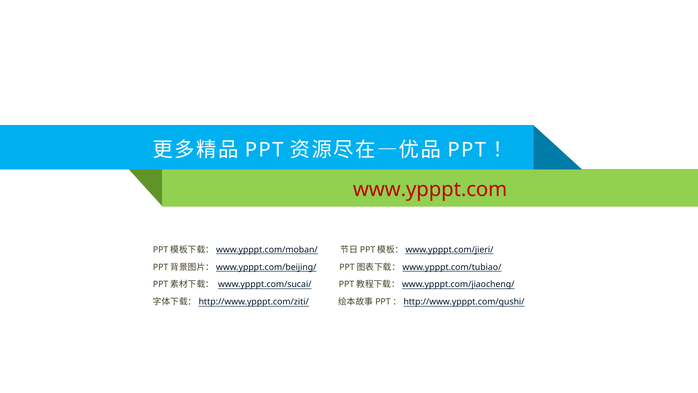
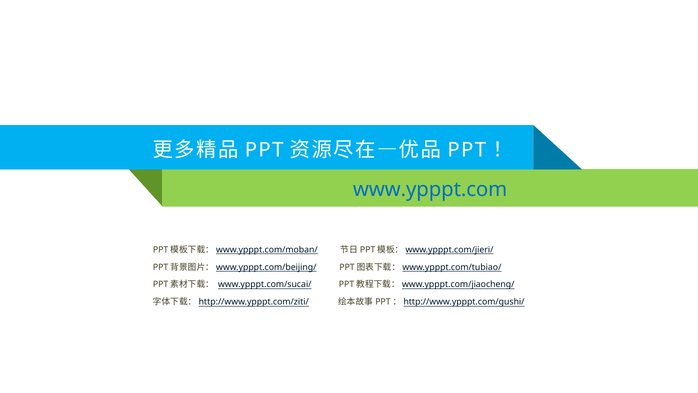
www.ypppt.com colour: red -> blue
